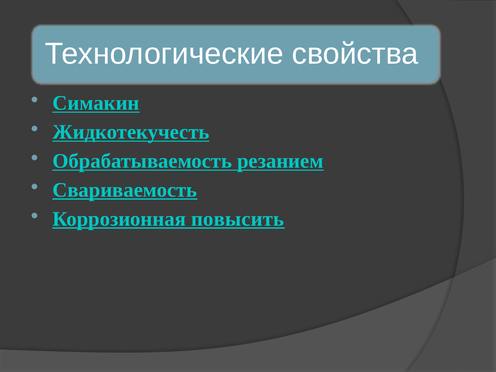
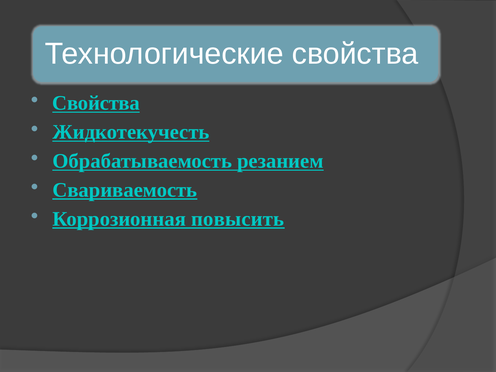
Симакин at (96, 103): Симакин -> Свойства
